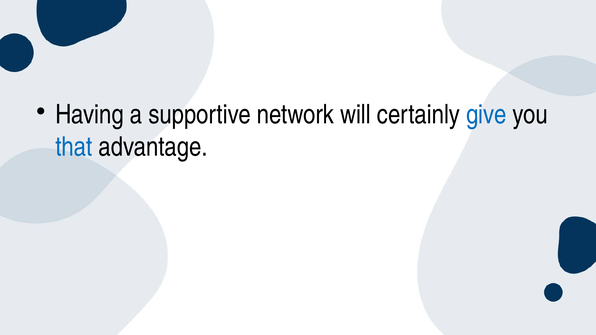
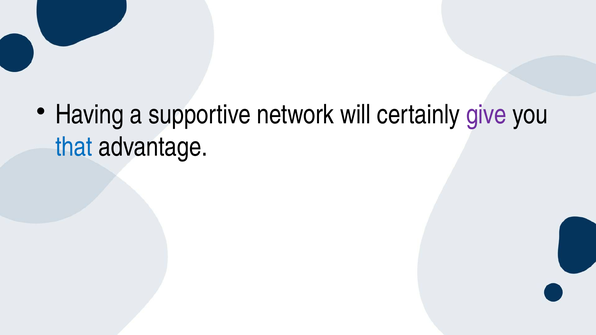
give colour: blue -> purple
